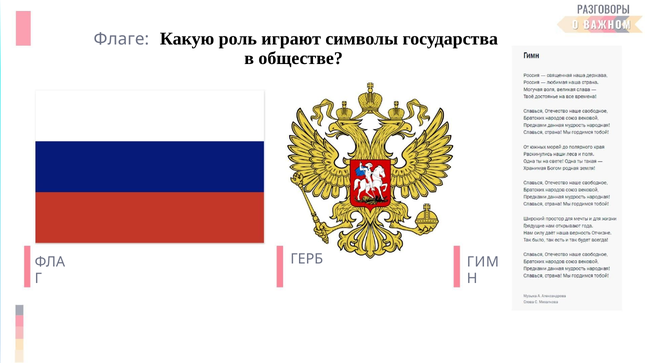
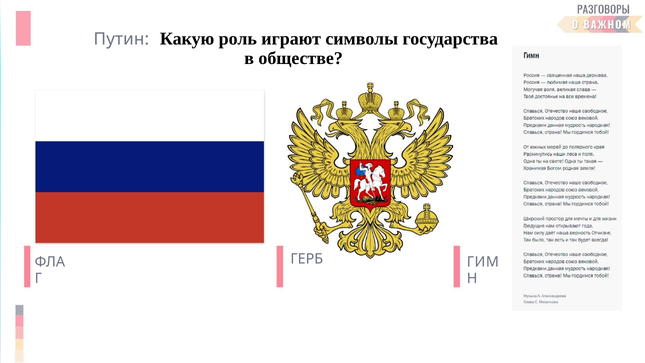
Флаге: Флаге -> Путин
